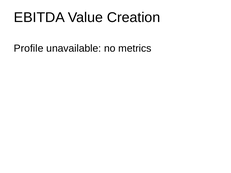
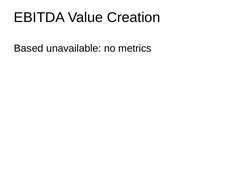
Profile: Profile -> Based
